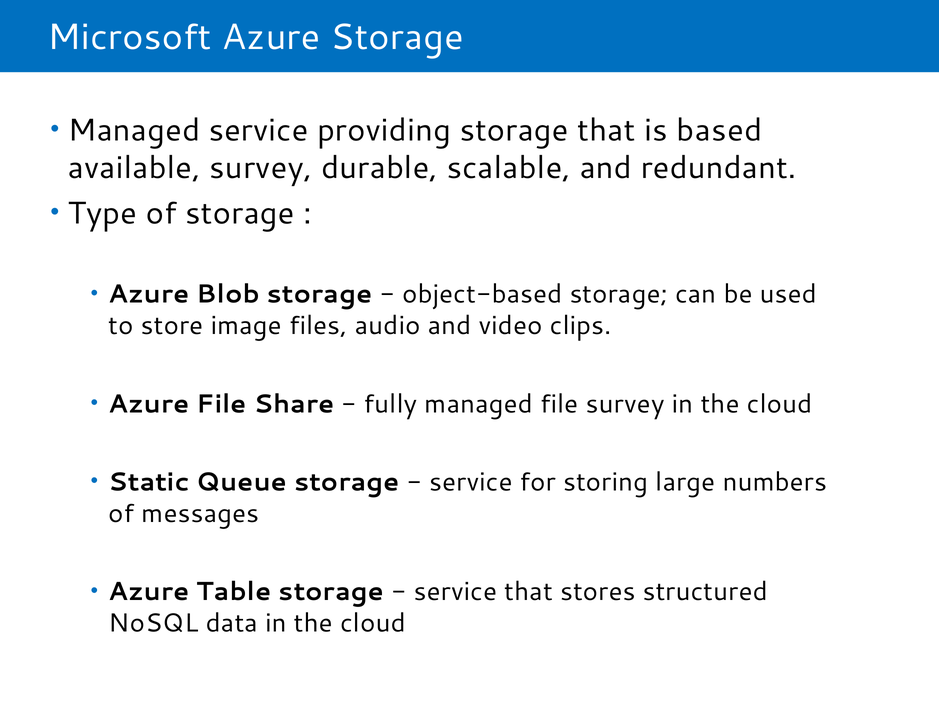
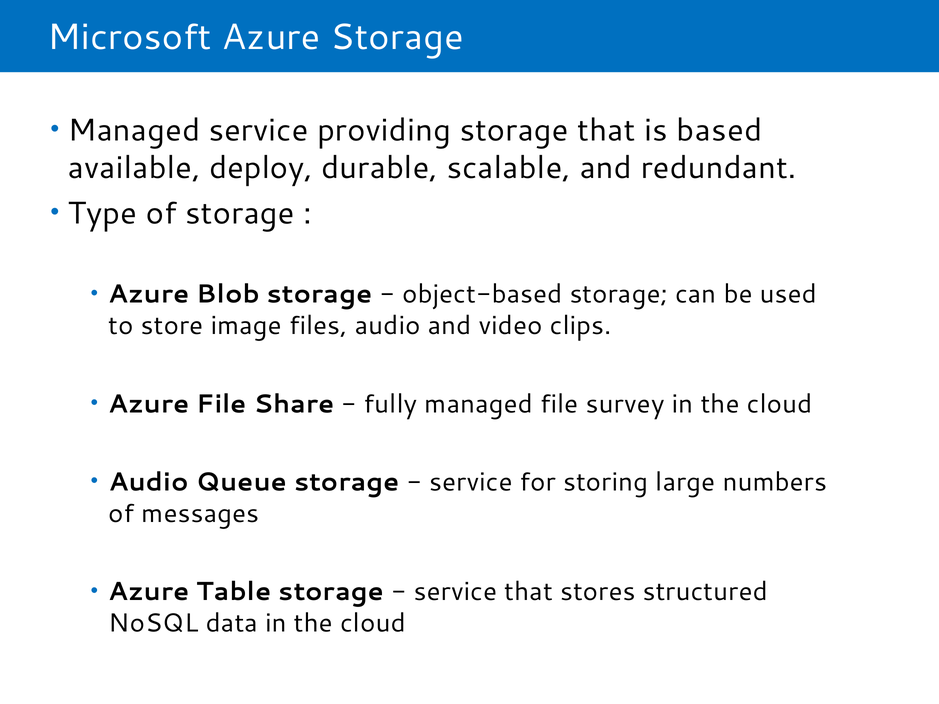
available survey: survey -> deploy
Static at (149, 482): Static -> Audio
